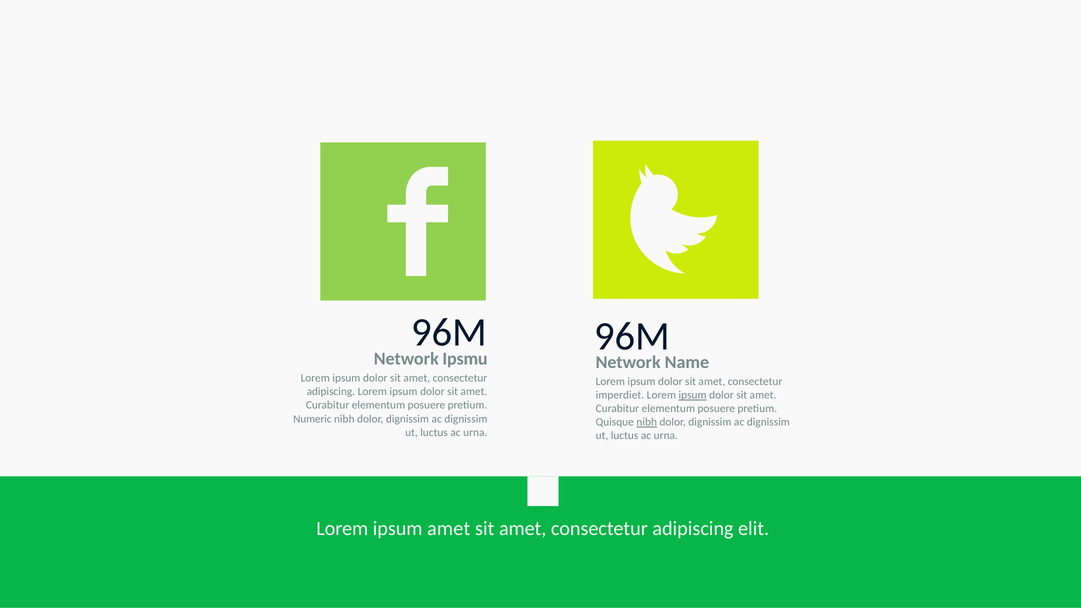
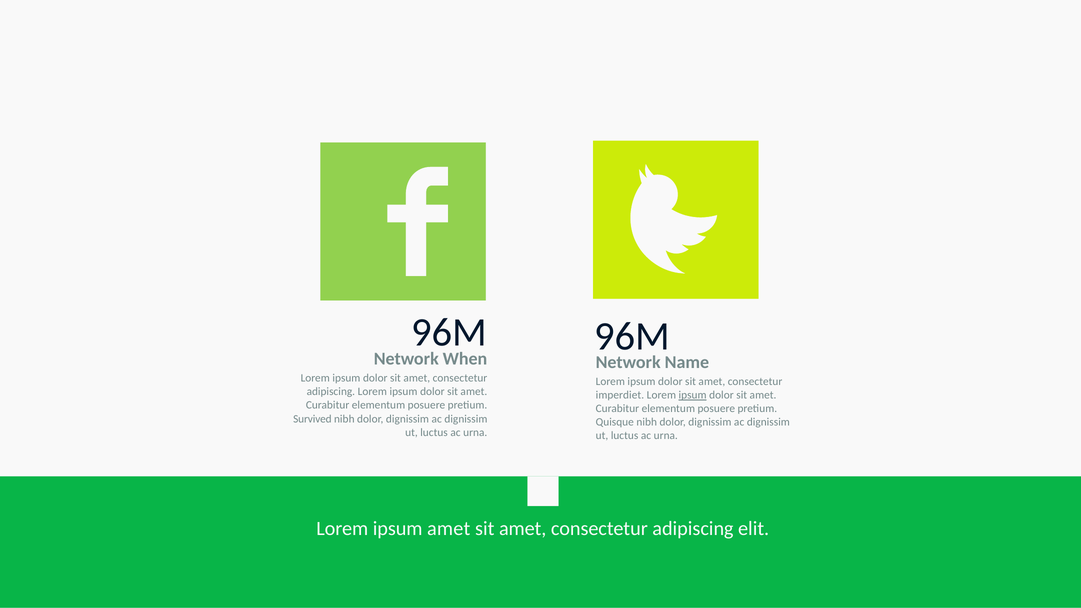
Ipsmu: Ipsmu -> When
Numeric: Numeric -> Survived
nibh at (647, 422) underline: present -> none
